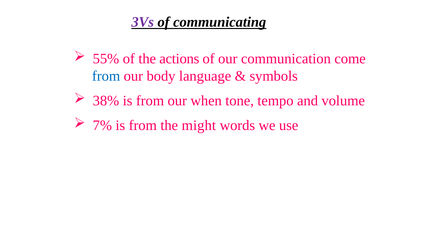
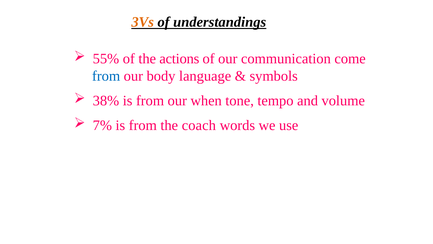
3Vs colour: purple -> orange
communicating: communicating -> understandings
might: might -> coach
